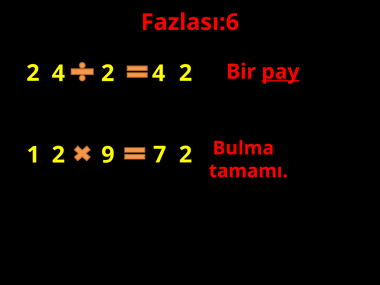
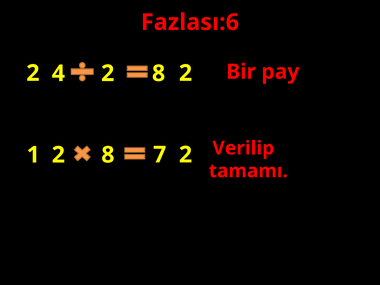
pay underline: present -> none
4 2 4: 4 -> 8
1 2 9: 9 -> 8
Bulma: Bulma -> Verilip
